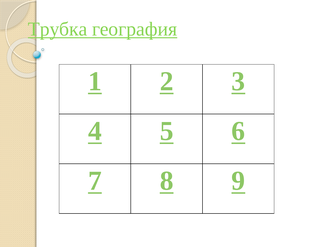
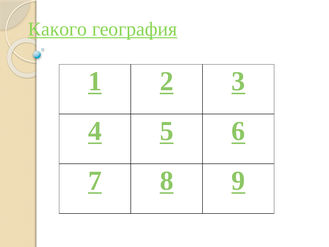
Трубка: Трубка -> Какого
